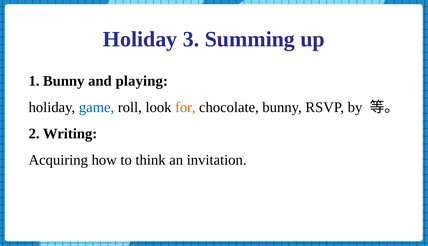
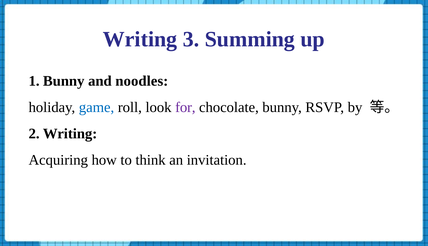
Holiday at (140, 39): Holiday -> Writing
playing: playing -> noodles
for colour: orange -> purple
